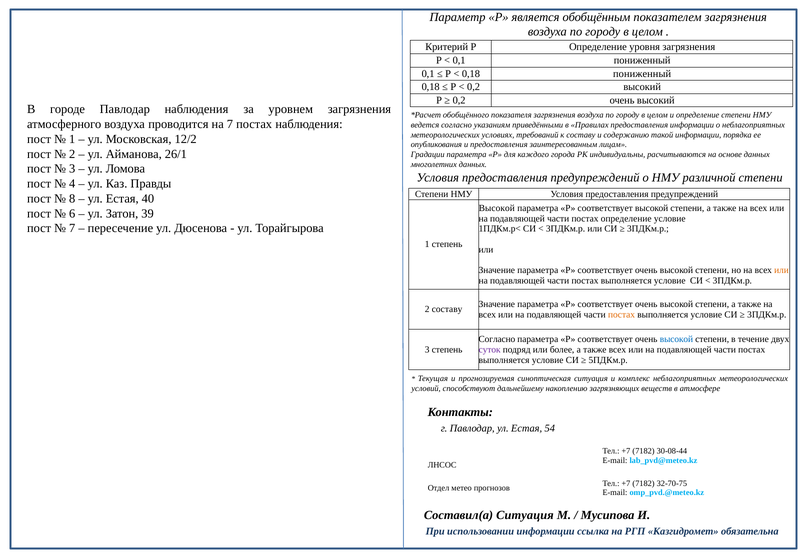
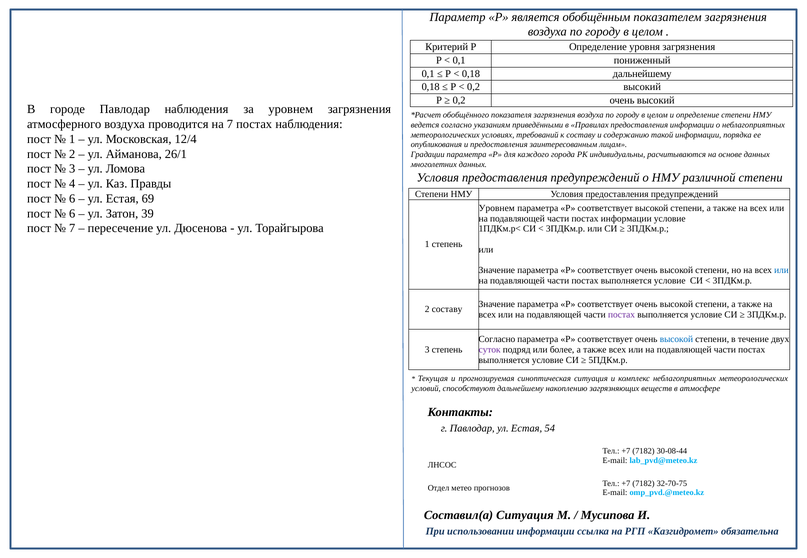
0,18 пониженный: пониженный -> дальнейшему
12/2: 12/2 -> 12/4
8 at (72, 199): 8 -> 6
40: 40 -> 69
Высокой at (497, 209): Высокой -> Уровнем
постах определение: определение -> информации
или at (782, 270) colour: orange -> blue
постах at (622, 315) colour: orange -> purple
